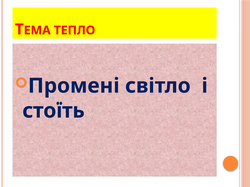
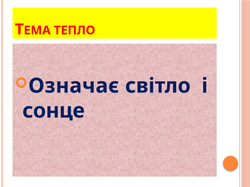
Промені: Промені -> Означає
стоїть: стоїть -> сонце
